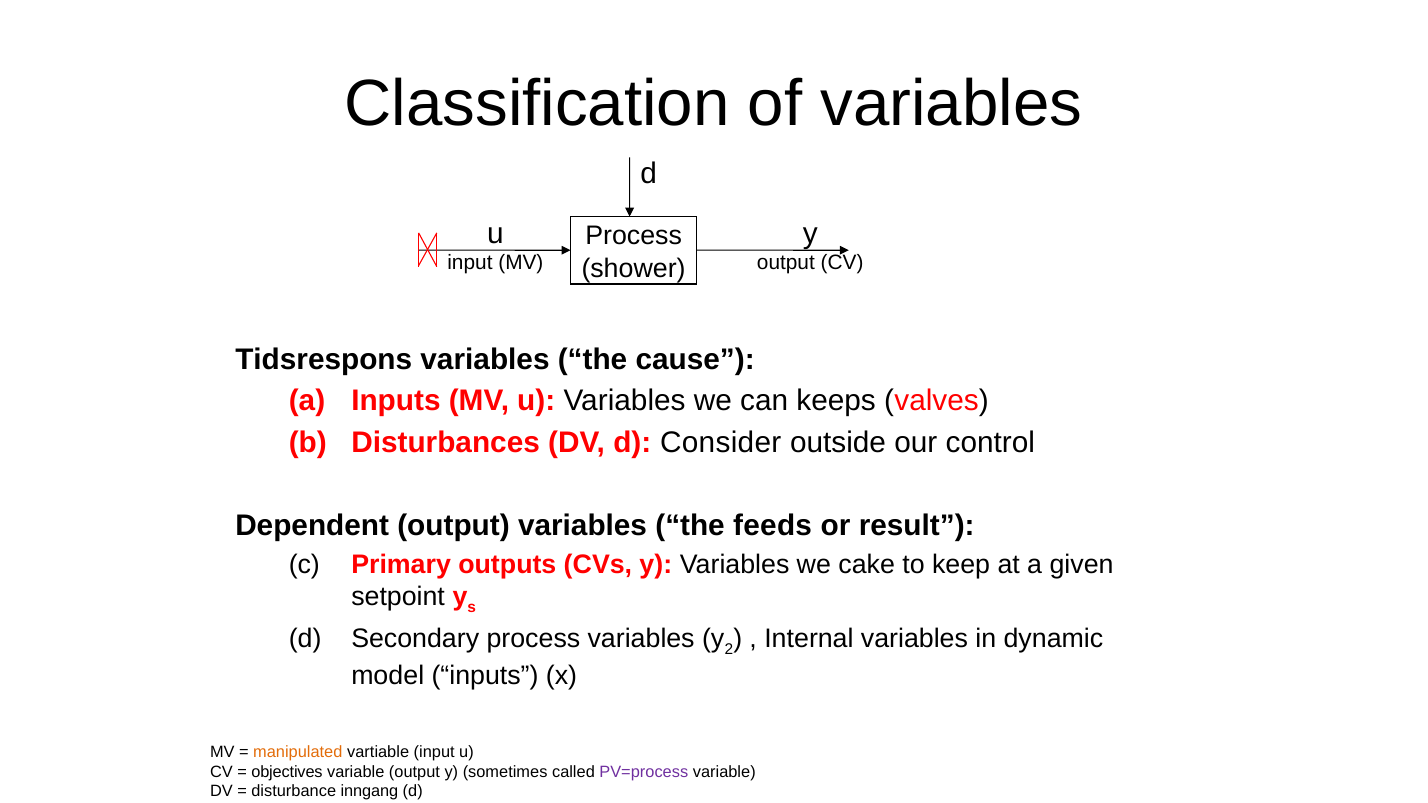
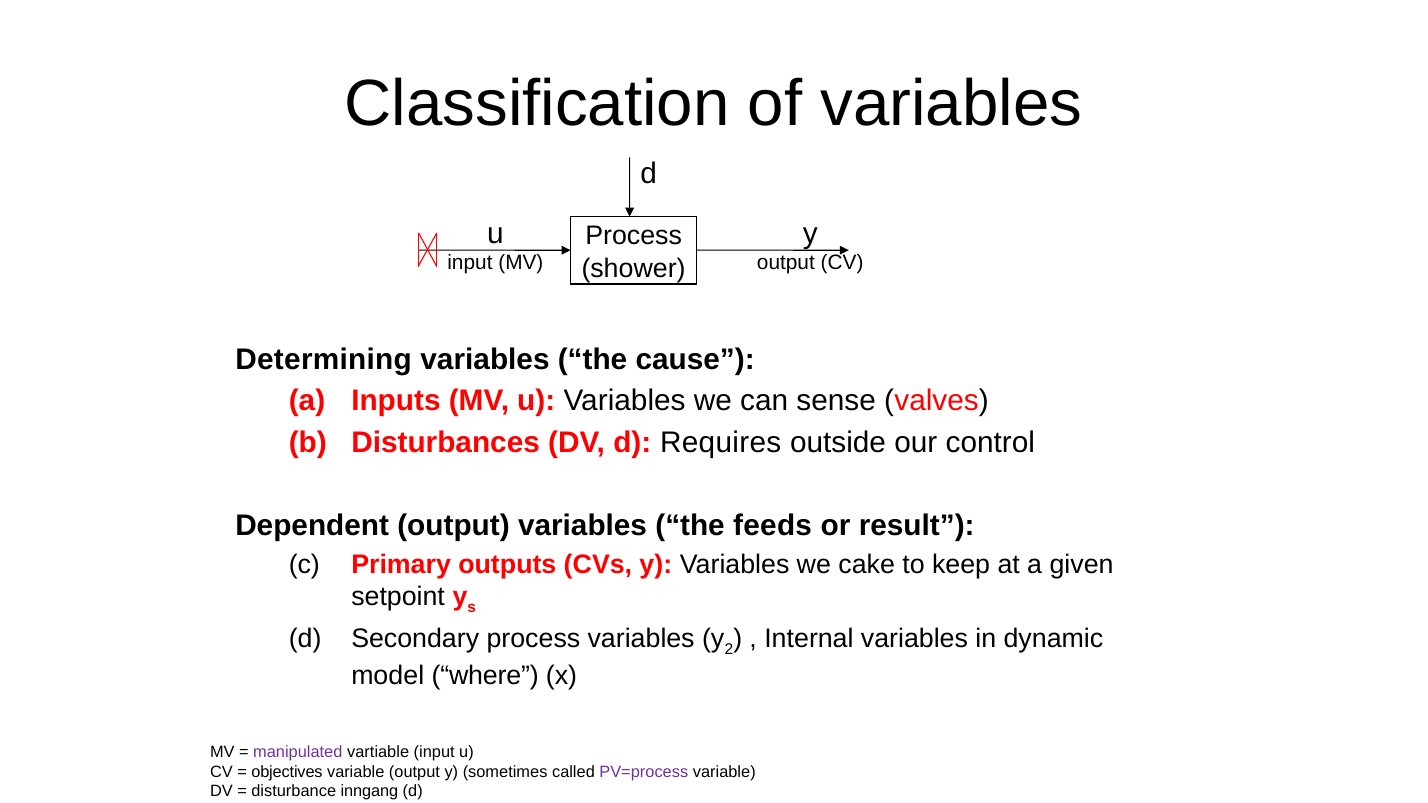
Tidsrespons: Tidsrespons -> Determining
keeps: keeps -> sense
Consider: Consider -> Requires
model inputs: inputs -> where
manipulated colour: orange -> purple
